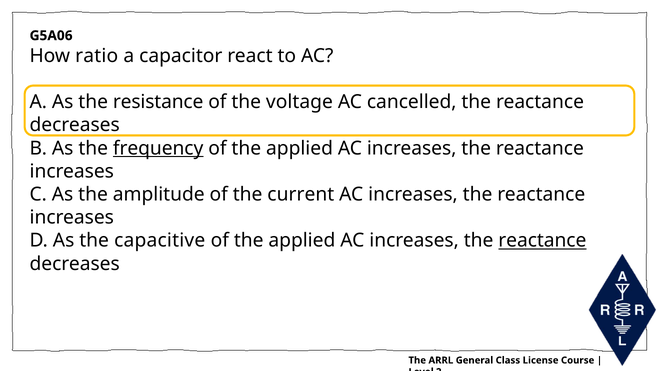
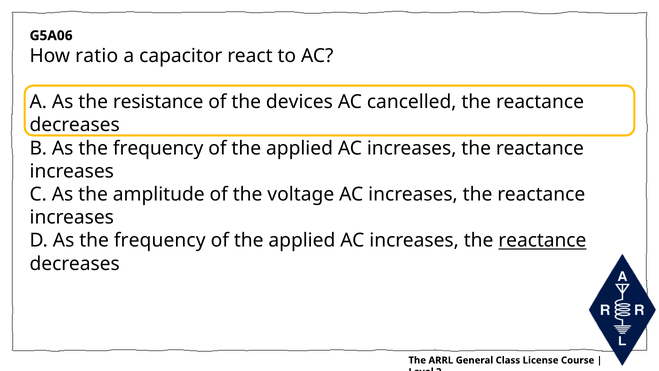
voltage: voltage -> devices
frequency at (158, 148) underline: present -> none
current: current -> voltage
D As the capacitive: capacitive -> frequency
